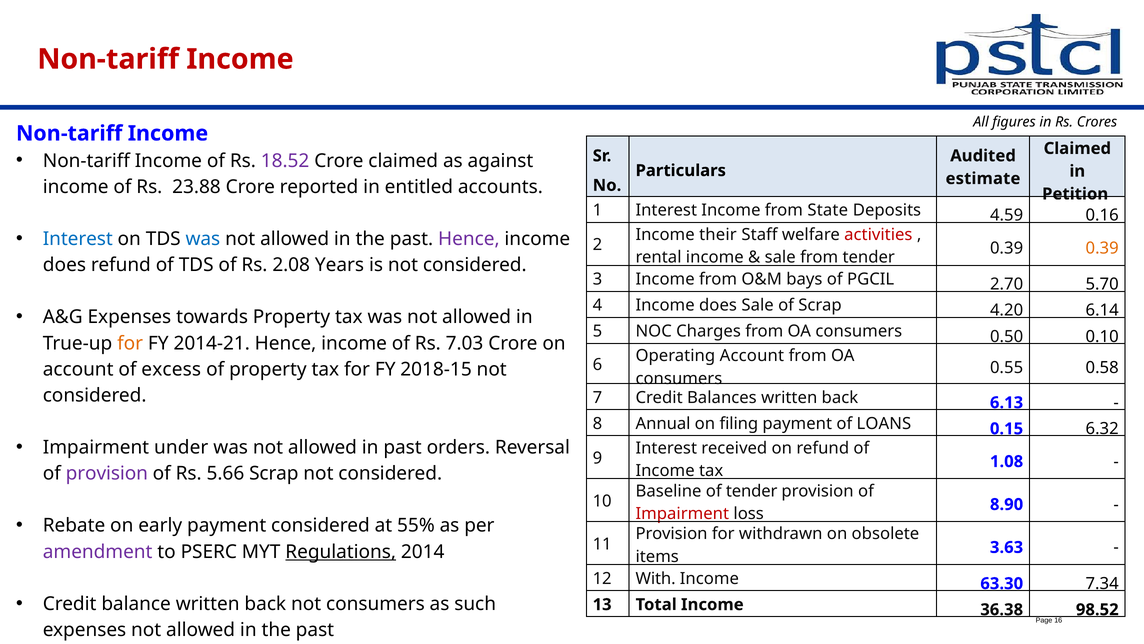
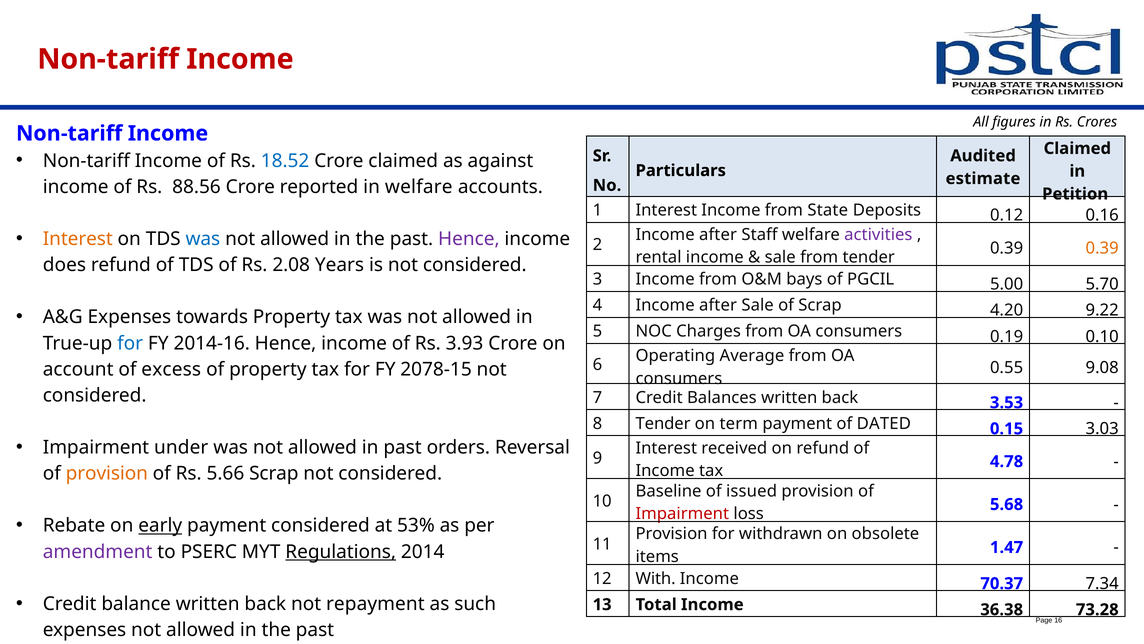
18.52 colour: purple -> blue
23.88: 23.88 -> 88.56
in entitled: entitled -> welfare
4.59: 4.59 -> 0.12
Interest at (78, 239) colour: blue -> orange
their at (718, 234): their -> after
activities colour: red -> purple
2.70: 2.70 -> 5.00
4 Income does: does -> after
6.14: 6.14 -> 9.22
0.50: 0.50 -> 0.19
for at (130, 343) colour: orange -> blue
2014-21: 2014-21 -> 2014-16
7.03: 7.03 -> 3.93
Operating Account: Account -> Average
0.58: 0.58 -> 9.08
2018-15: 2018-15 -> 2078-15
6.13: 6.13 -> 3.53
8 Annual: Annual -> Tender
filing: filing -> term
LOANS: LOANS -> DATED
6.32: 6.32 -> 3.03
1.08: 1.08 -> 4.78
provision at (107, 473) colour: purple -> orange
of tender: tender -> issued
8.90: 8.90 -> 5.68
early underline: none -> present
55%: 55% -> 53%
3.63: 3.63 -> 1.47
63.30: 63.30 -> 70.37
not consumers: consumers -> repayment
98.52: 98.52 -> 73.28
